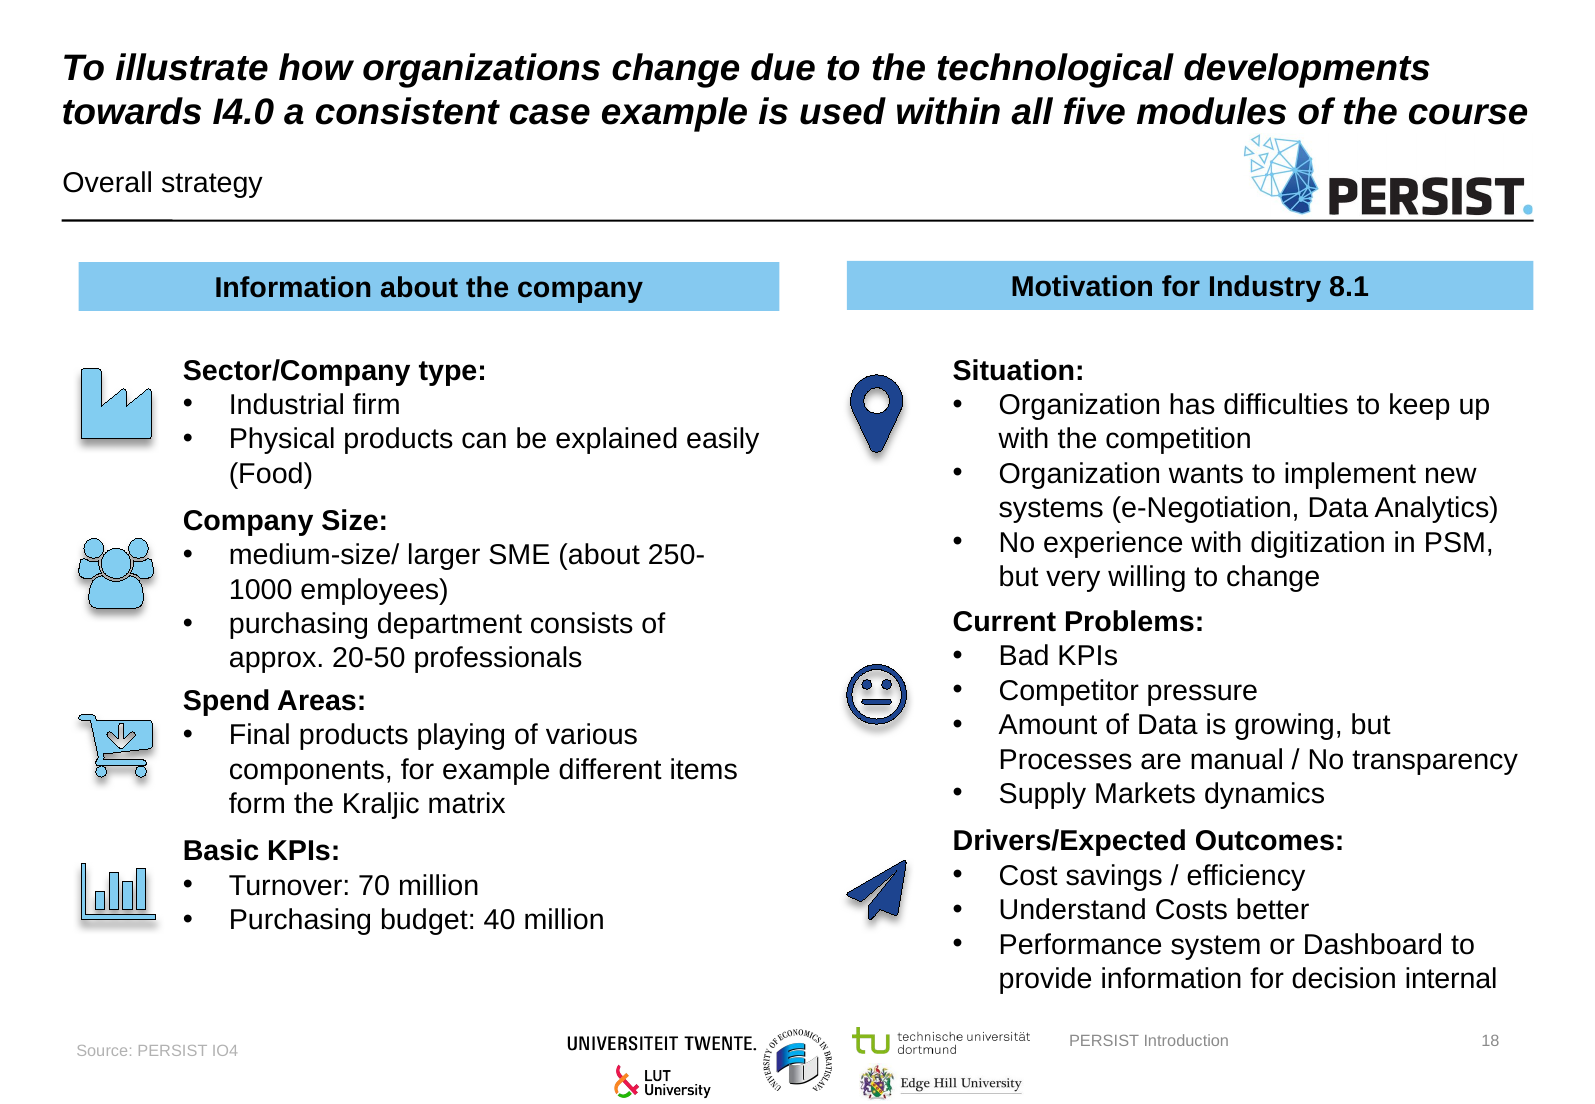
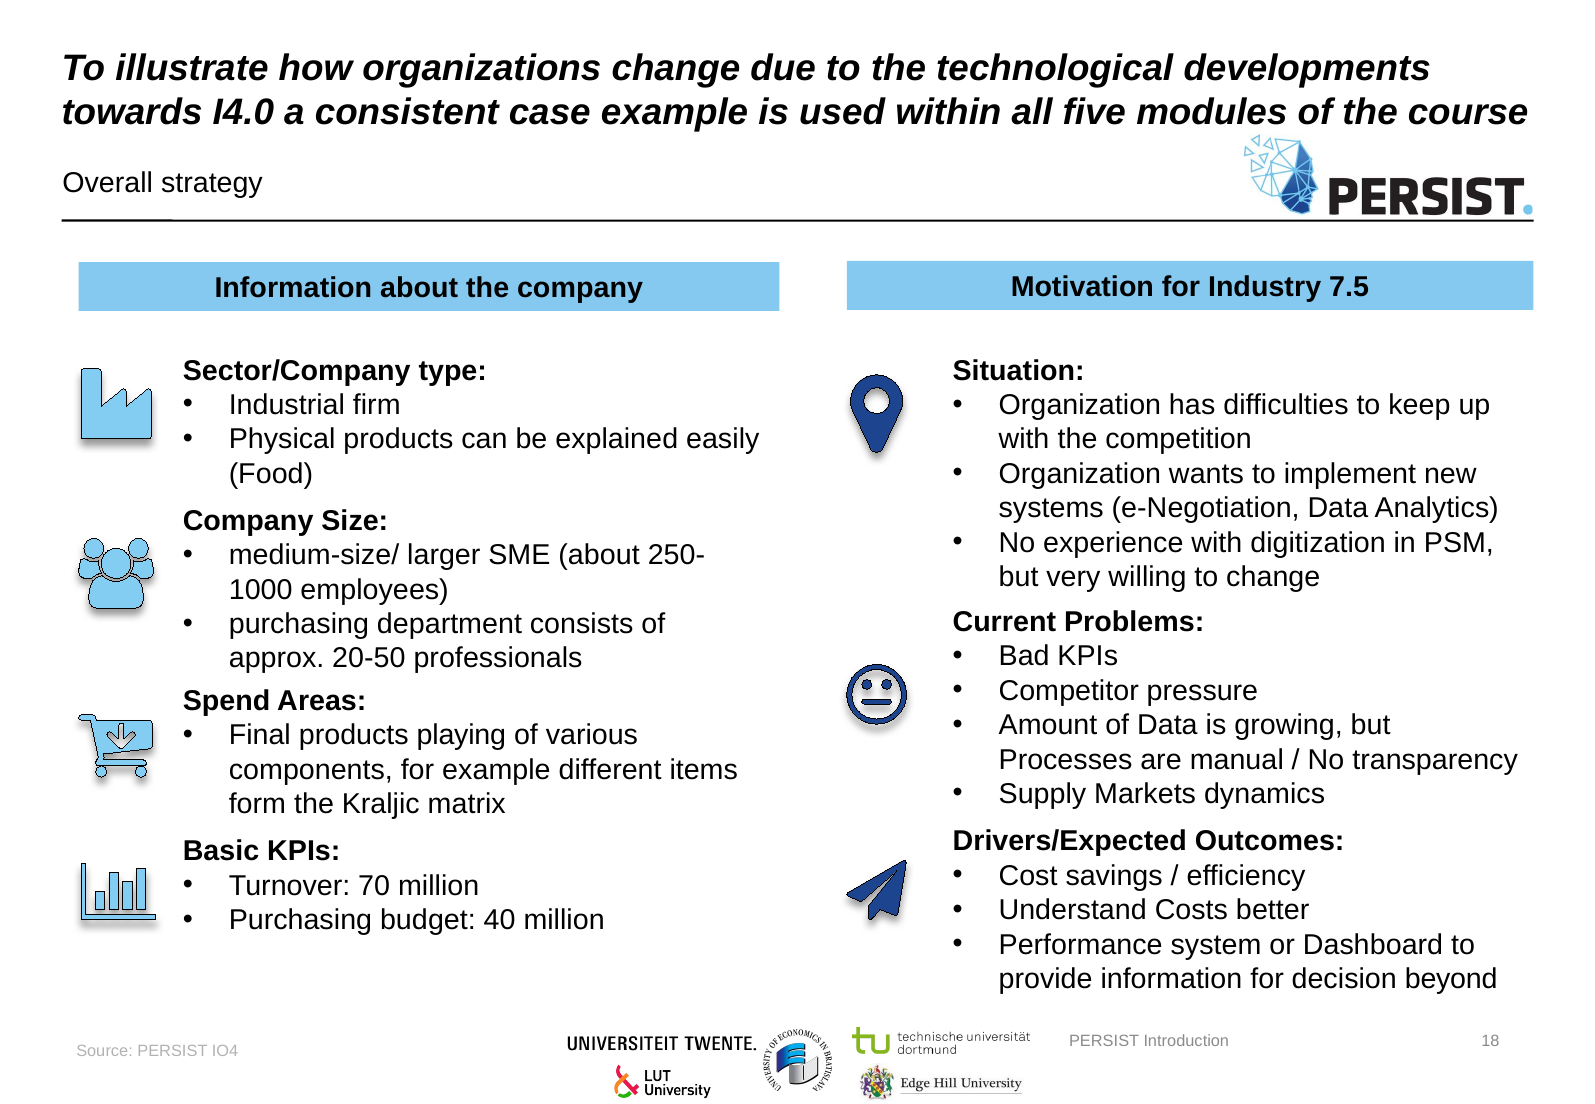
8.1: 8.1 -> 7.5
internal: internal -> beyond
